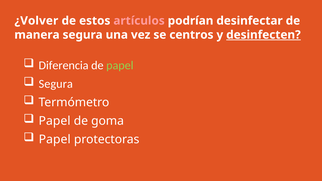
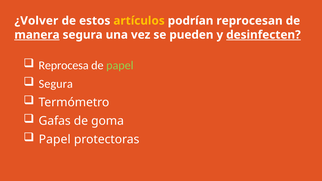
artículos colour: pink -> yellow
desinfectar: desinfectar -> reprocesan
manera underline: none -> present
centros: centros -> pueden
Diferencia: Diferencia -> Reprocesa
Papel at (55, 121): Papel -> Gafas
